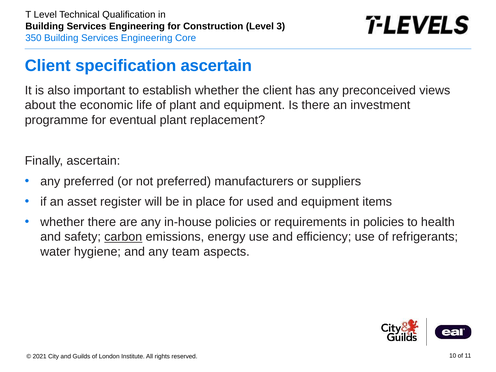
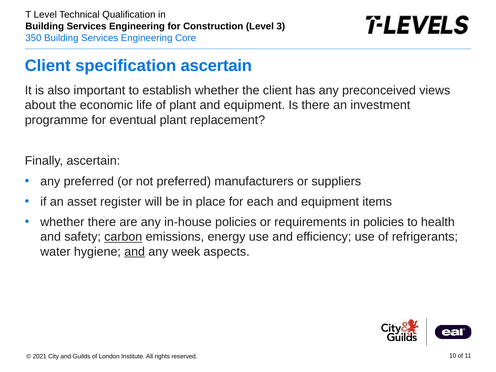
used: used -> each
and at (135, 252) underline: none -> present
team: team -> week
